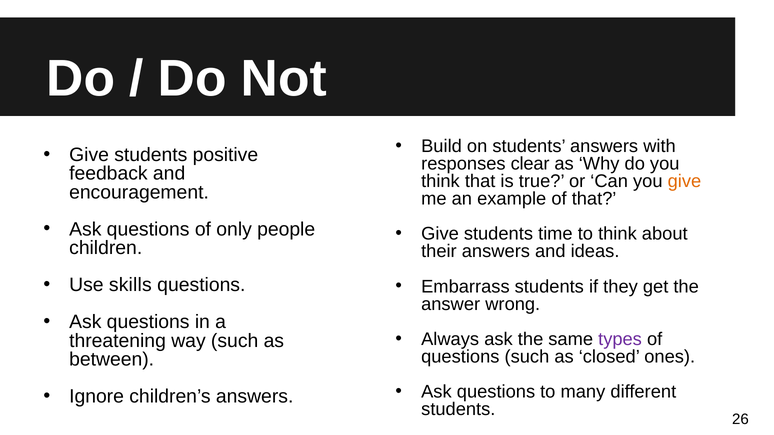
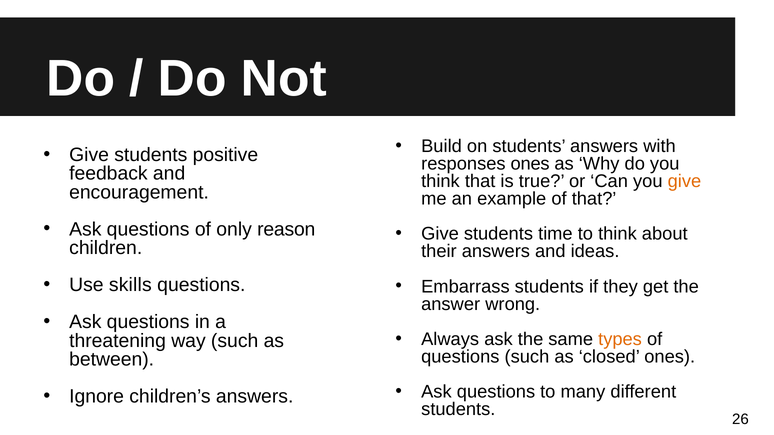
responses clear: clear -> ones
people: people -> reason
types colour: purple -> orange
